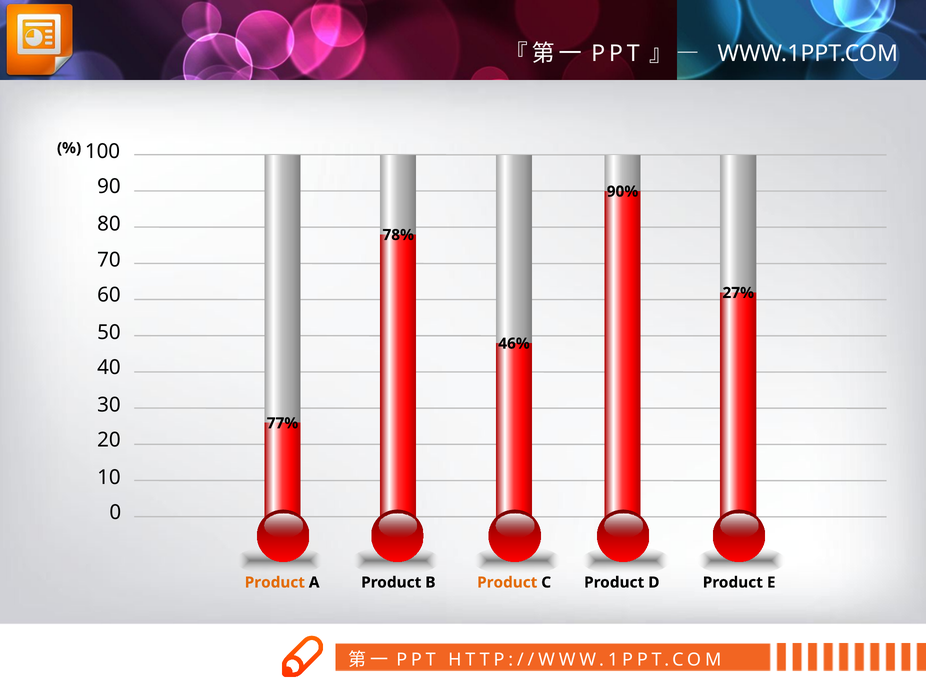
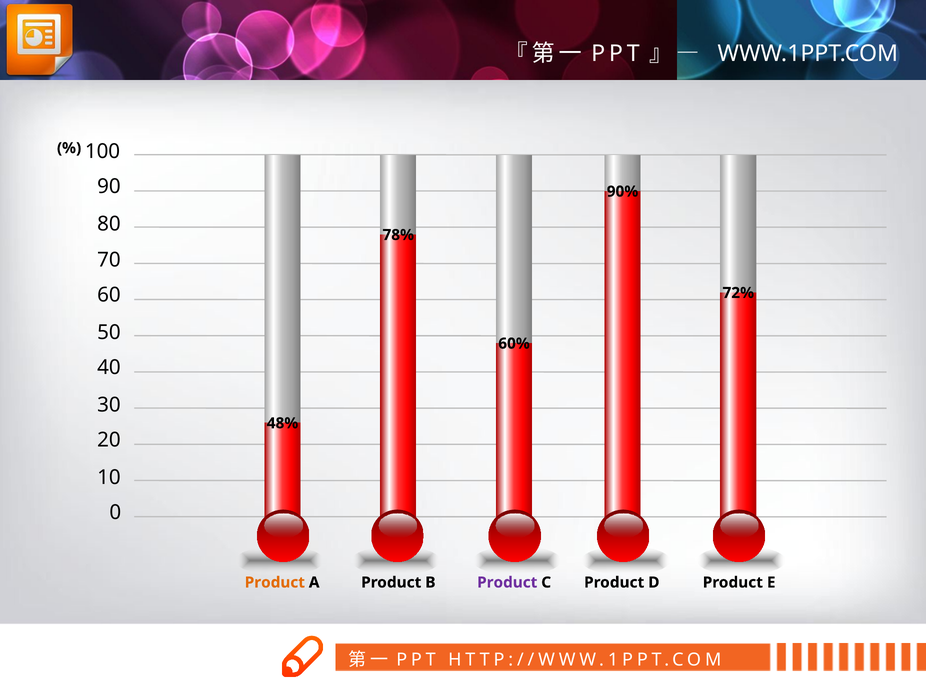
27%: 27% -> 72%
46%: 46% -> 60%
77%: 77% -> 48%
Product at (507, 582) colour: orange -> purple
